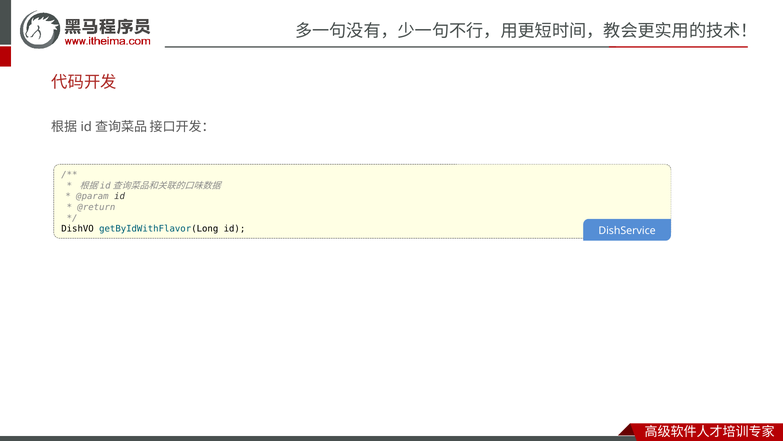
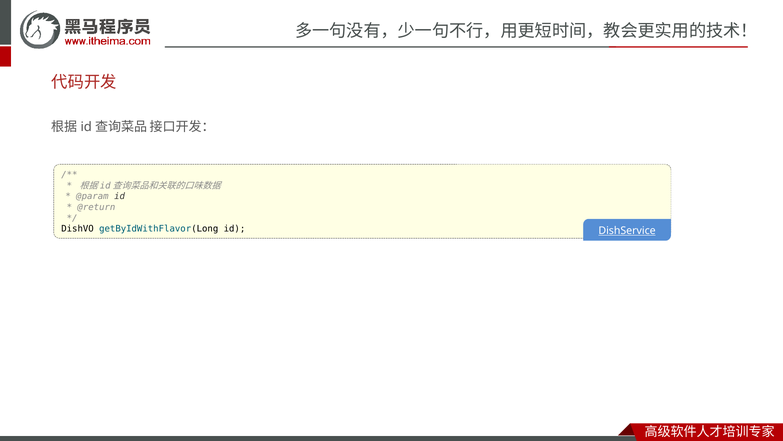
DishService underline: none -> present
